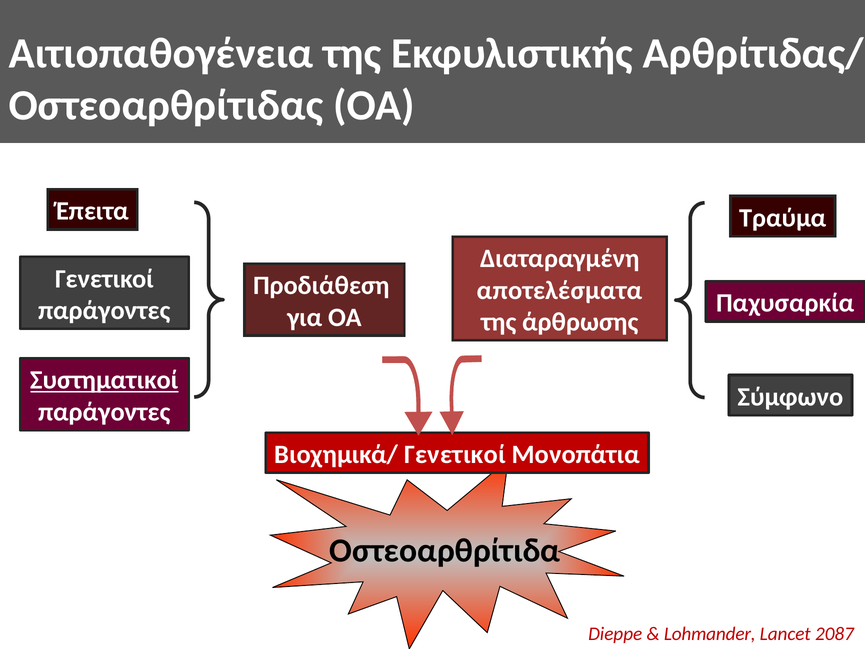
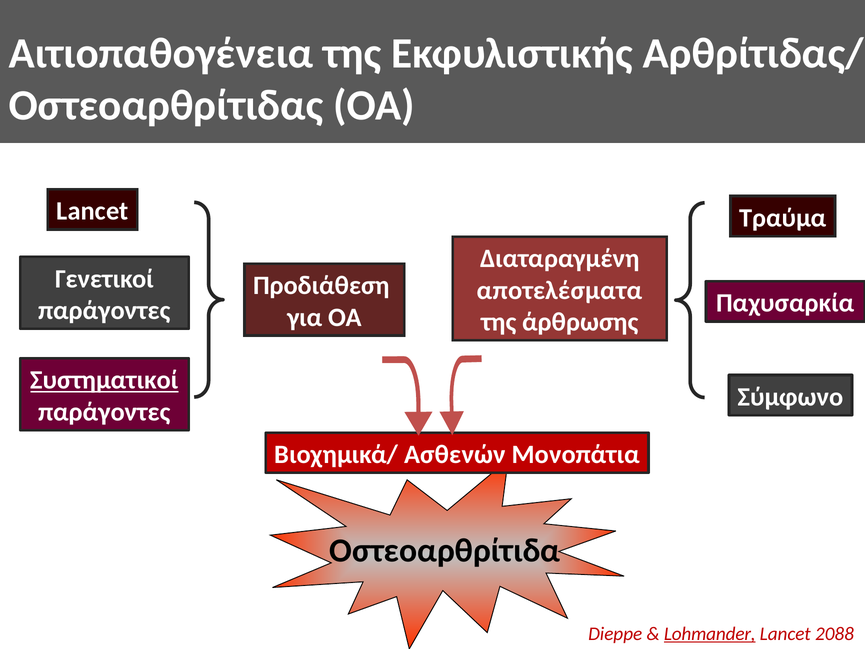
Έπειτα at (93, 211): Έπειτα -> Lancet
Βιοχημικά/ Γενετικοί: Γενετικοί -> Ασθενών
Lohmander underline: none -> present
2087: 2087 -> 2088
